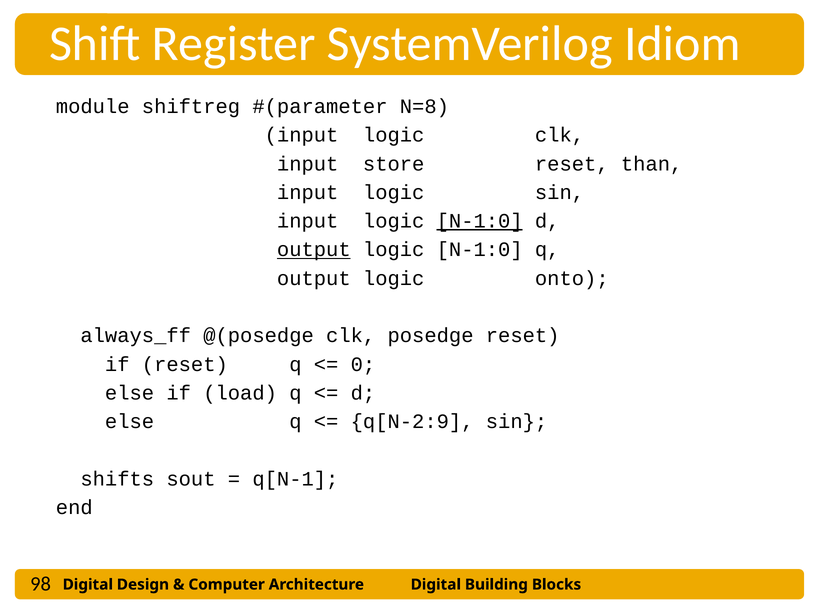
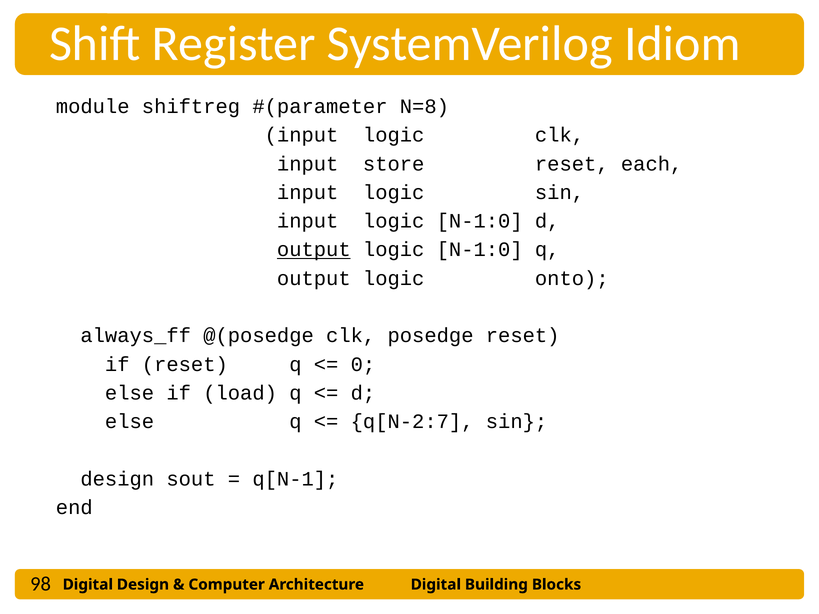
than: than -> each
N-1:0 at (480, 221) underline: present -> none
q[N-2:9: q[N-2:9 -> q[N-2:7
shifts at (117, 479): shifts -> design
